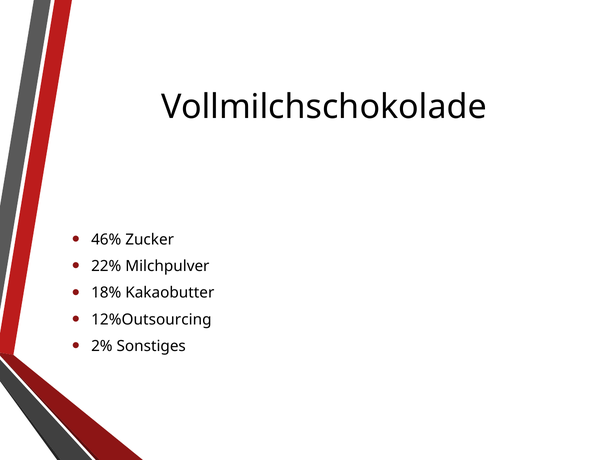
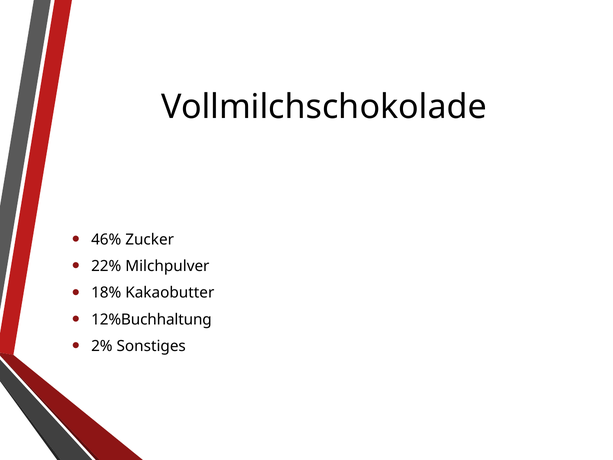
12%Outsourcing: 12%Outsourcing -> 12%Buchhaltung
